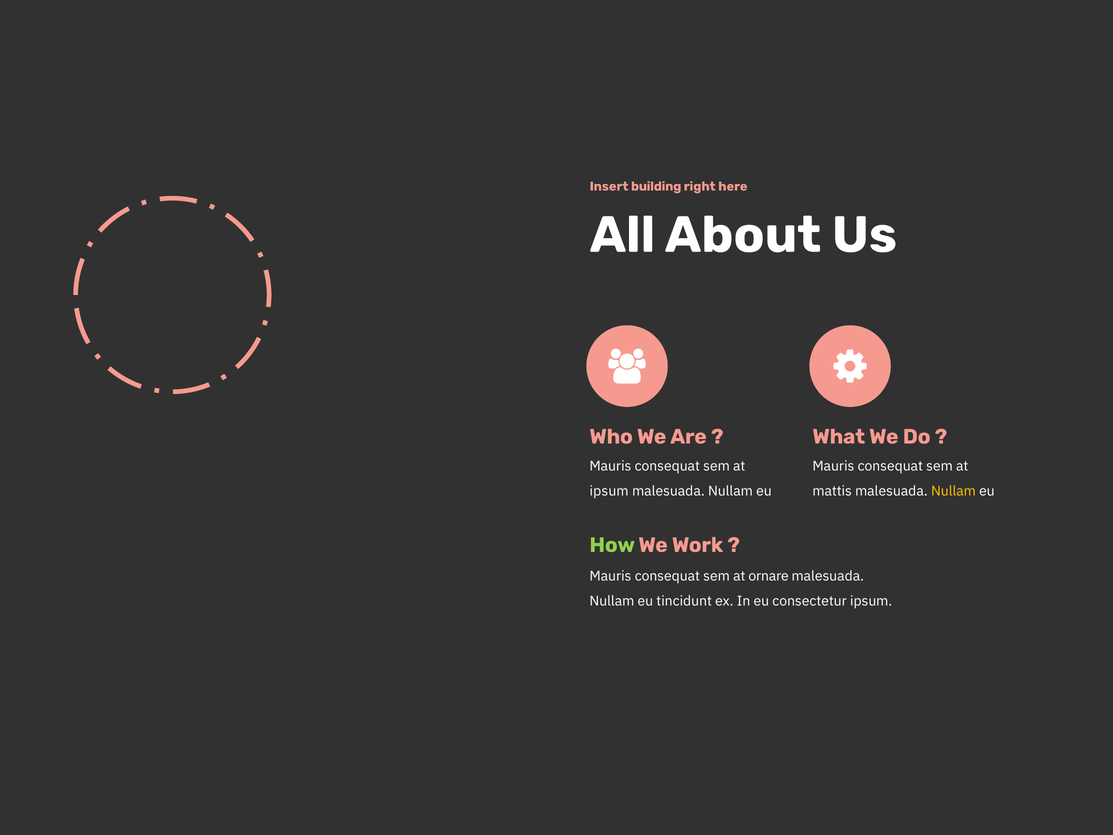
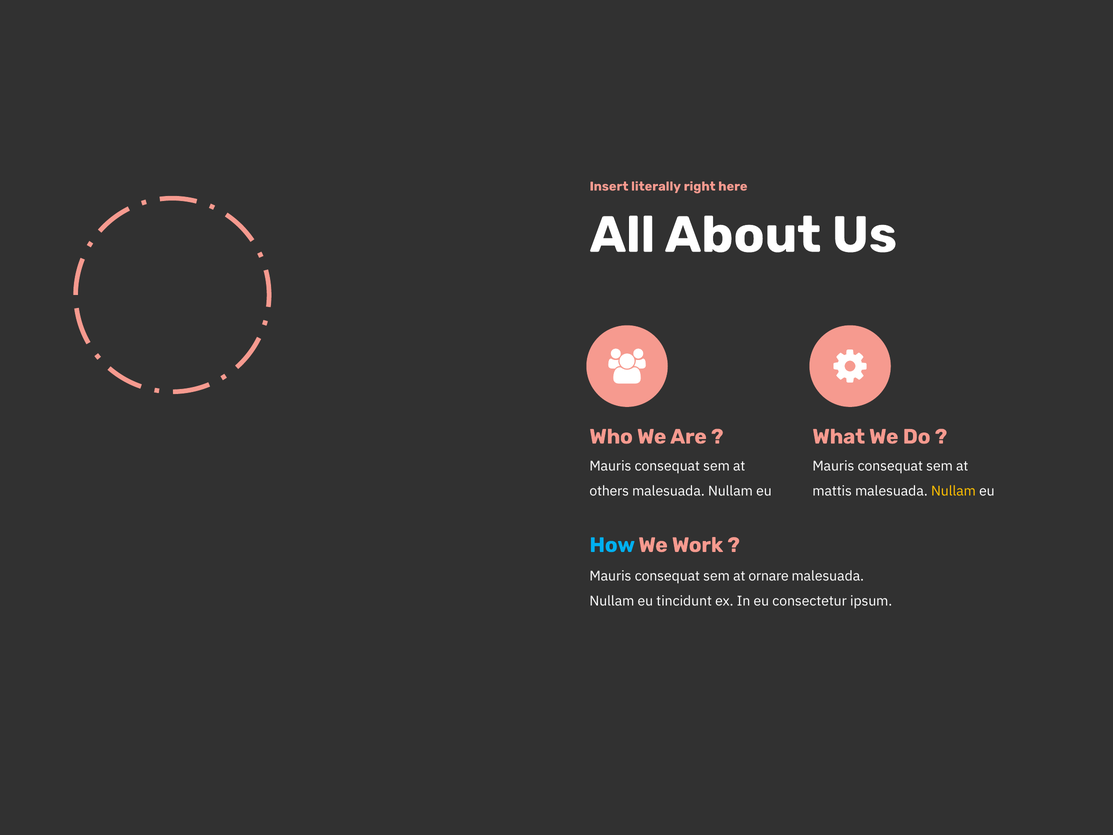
building: building -> literally
ipsum at (609, 491): ipsum -> others
How colour: light green -> light blue
